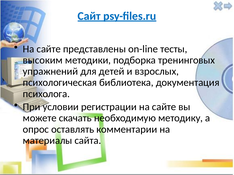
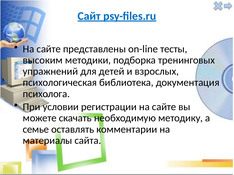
опрос: опрос -> семье
